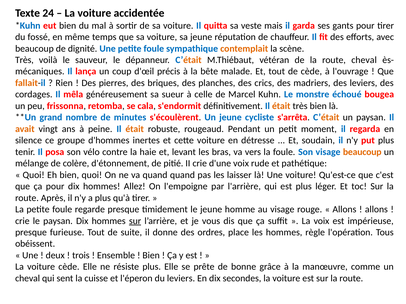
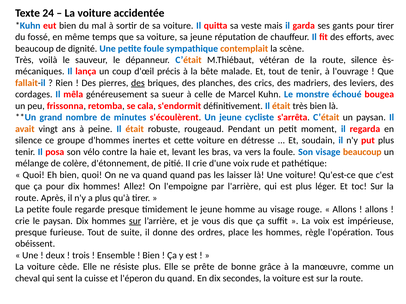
route cheval: cheval -> silence
de cède: cède -> tenir
des at (138, 83) underline: none -> present
du leviers: leviers -> quand
